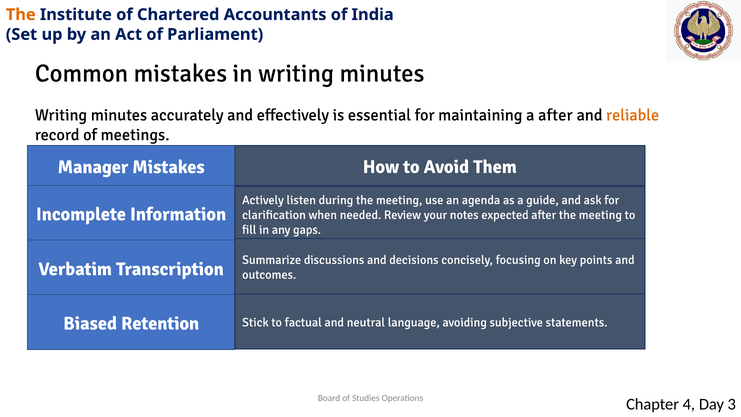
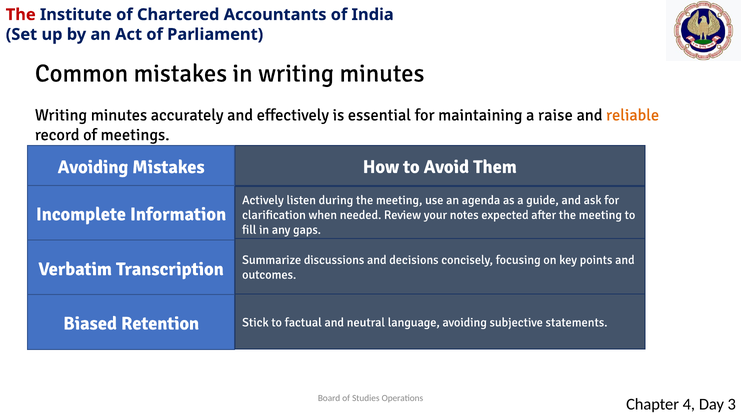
The at (21, 15) colour: orange -> red
a after: after -> raise
Manager at (93, 167): Manager -> Avoiding
